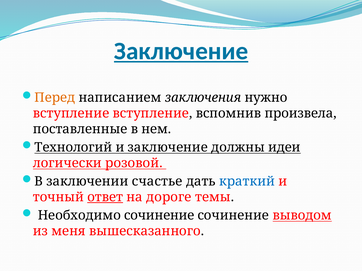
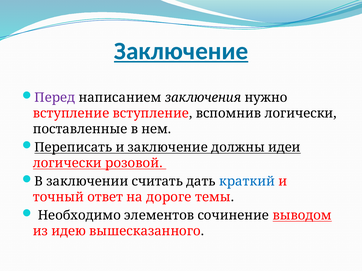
Перед colour: orange -> purple
вспомнив произвела: произвела -> логически
Технологий: Технологий -> Переписать
счастье: счастье -> считать
ответ underline: present -> none
Необходимо сочинение: сочинение -> элементов
меня: меня -> идею
